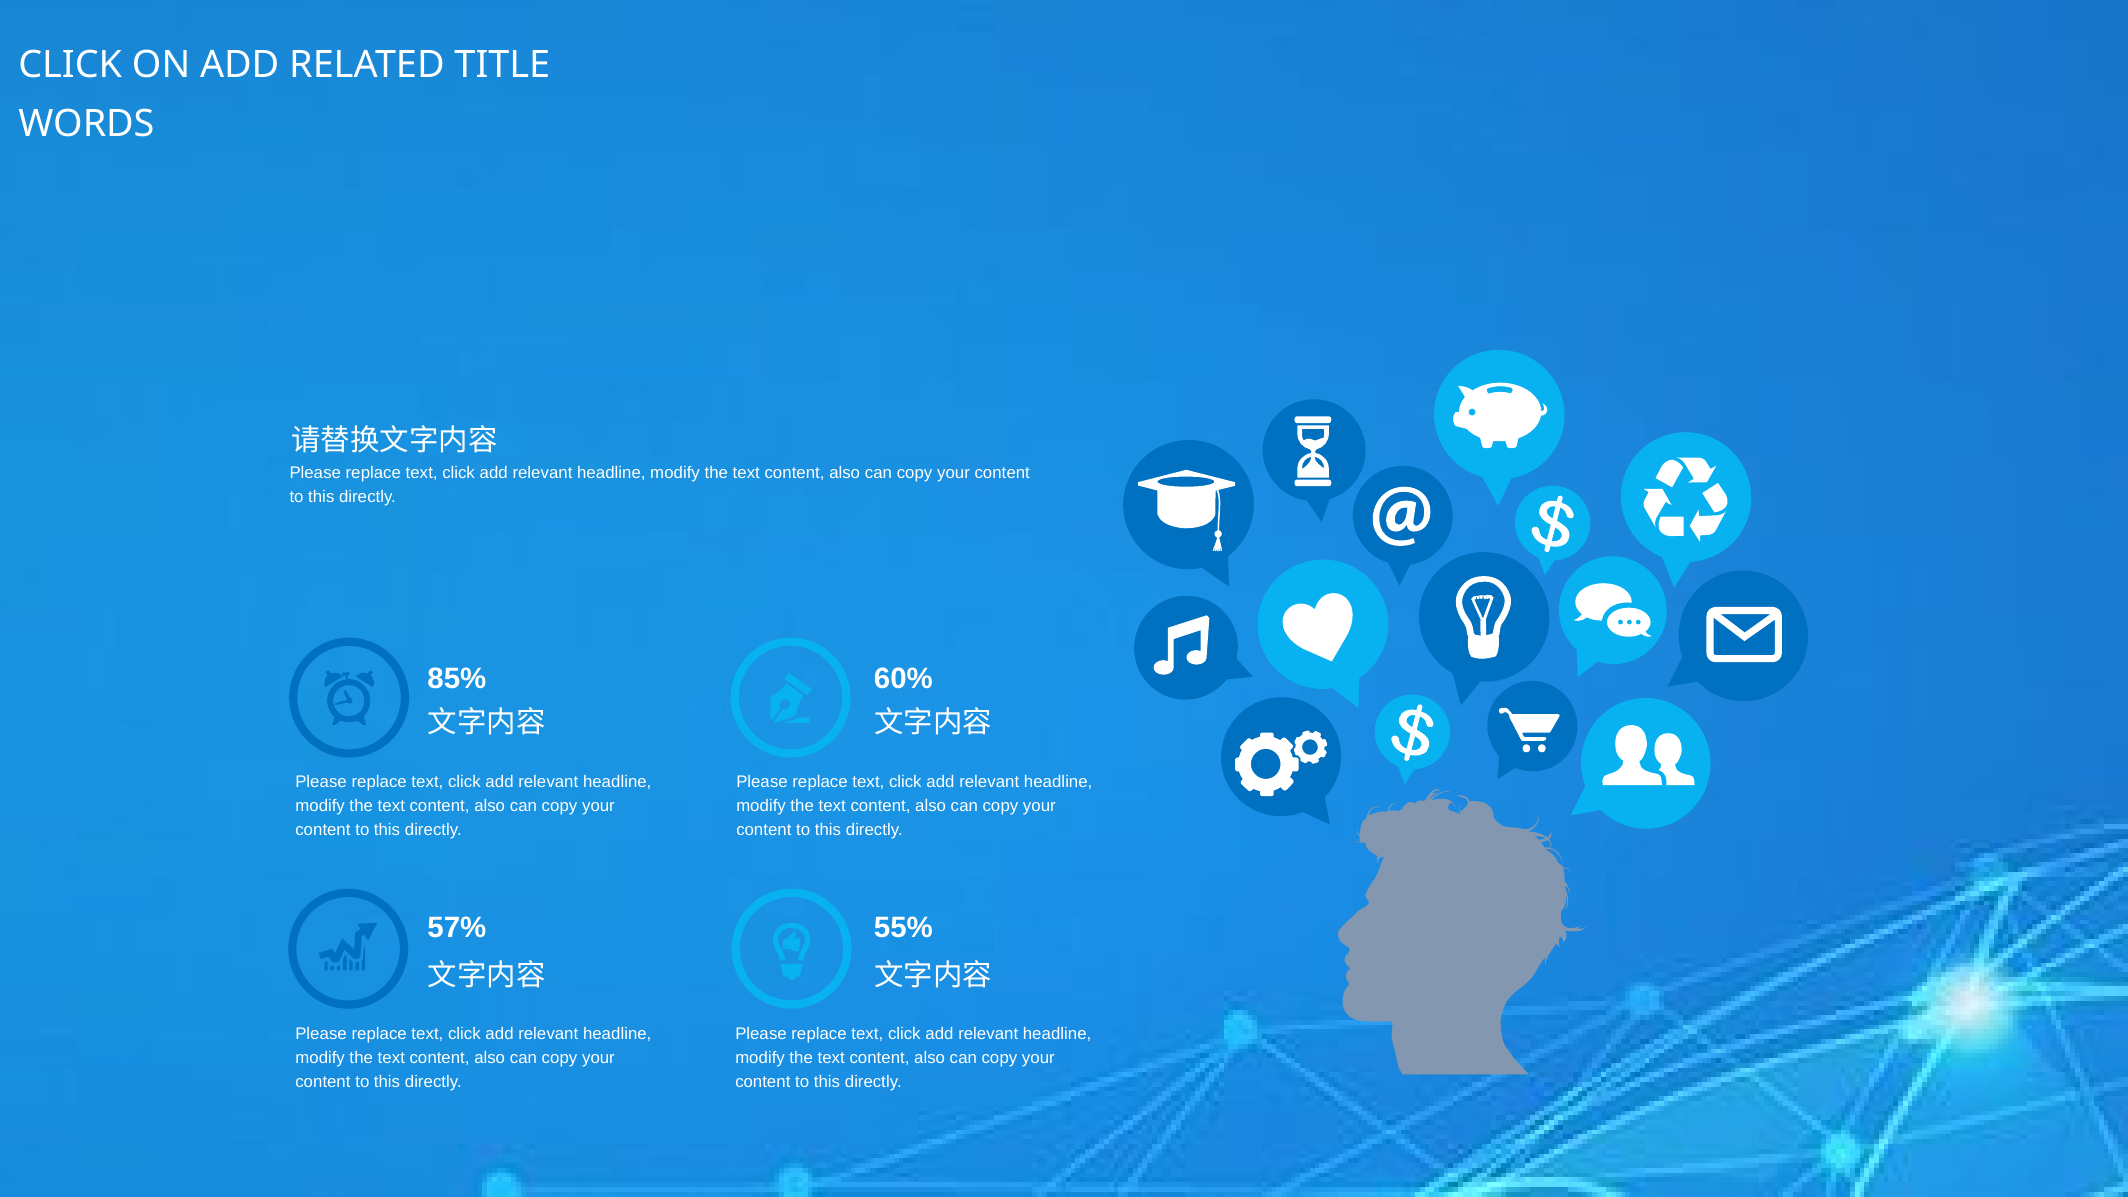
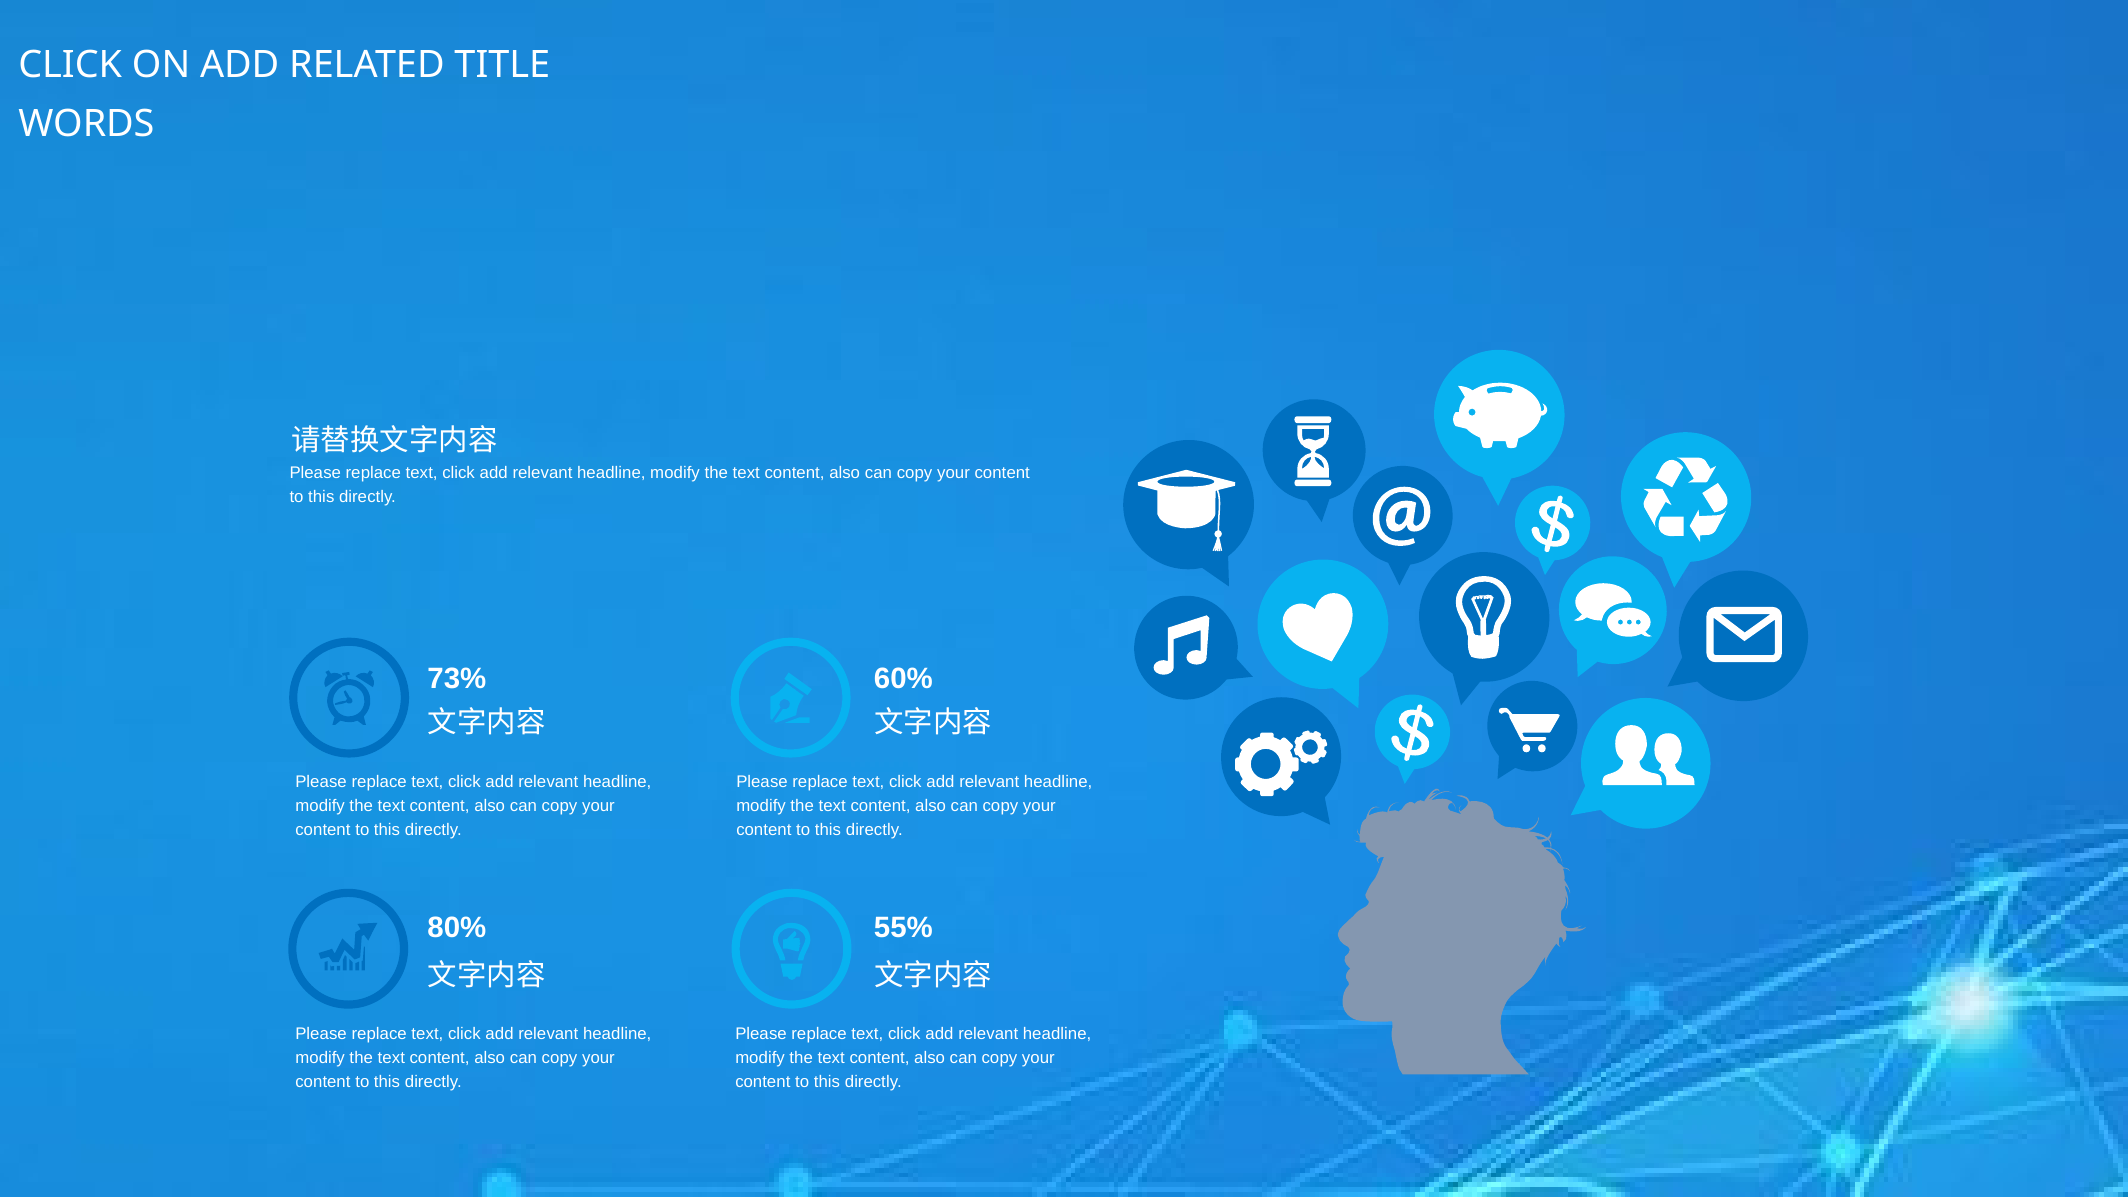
85%: 85% -> 73%
57%: 57% -> 80%
